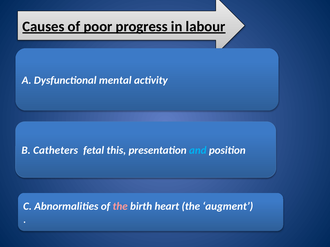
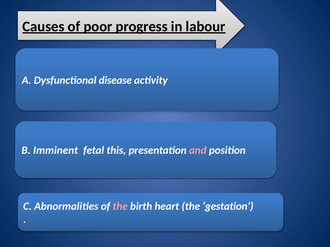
mental: mental -> disease
Catheters: Catheters -> Imminent
and colour: light blue -> pink
augment: augment -> gestation
